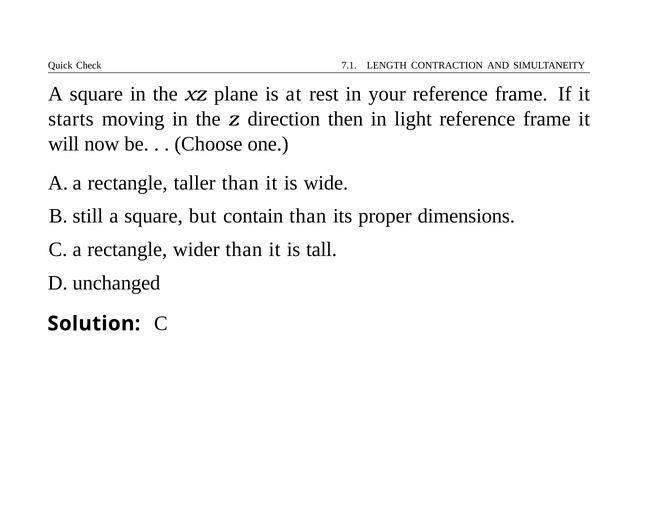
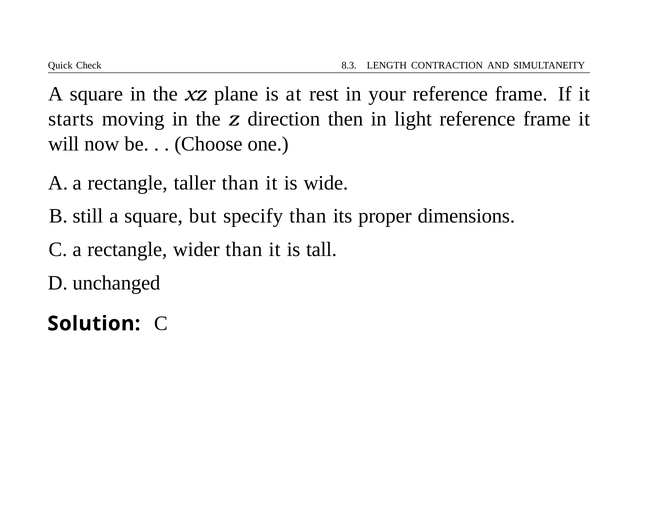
7.1: 7.1 -> 8.3
contain: contain -> specify
